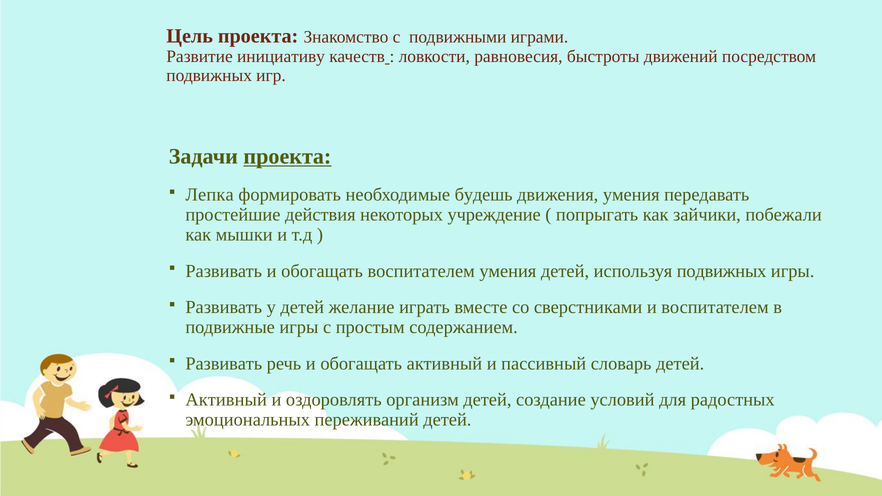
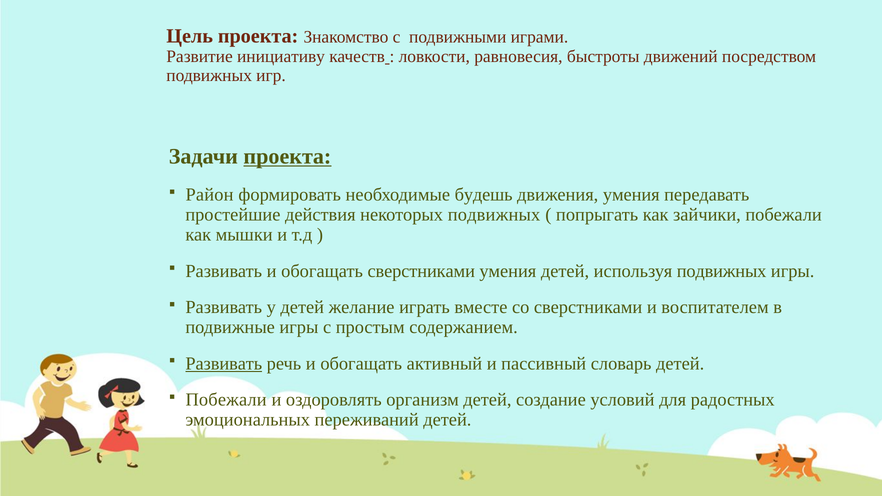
Лепка: Лепка -> Район
некоторых учреждение: учреждение -> подвижных
обогащать воспитателем: воспитателем -> сверстниками
Развивать at (224, 364) underline: none -> present
Активный at (226, 400): Активный -> Побежали
